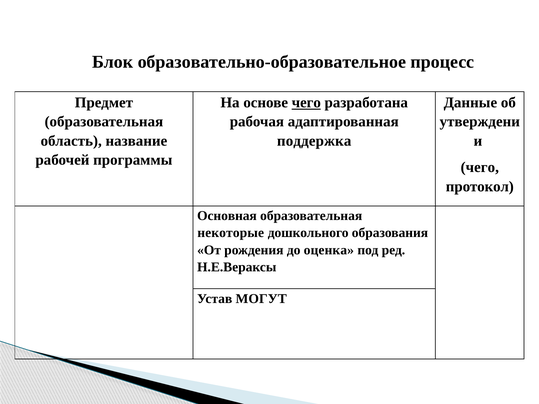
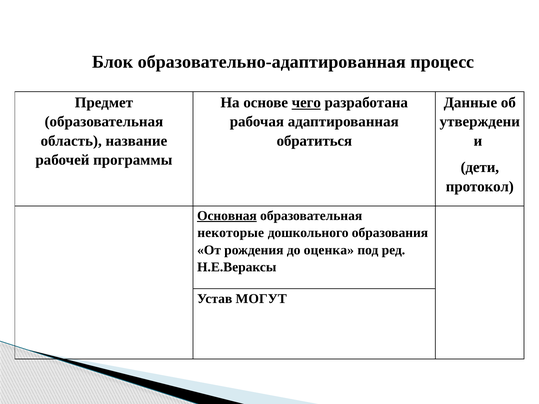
образовательно-образовательное: образовательно-образовательное -> образовательно-адаптированная
поддержка: поддержка -> обратиться
чего at (480, 167): чего -> дети
Основная underline: none -> present
